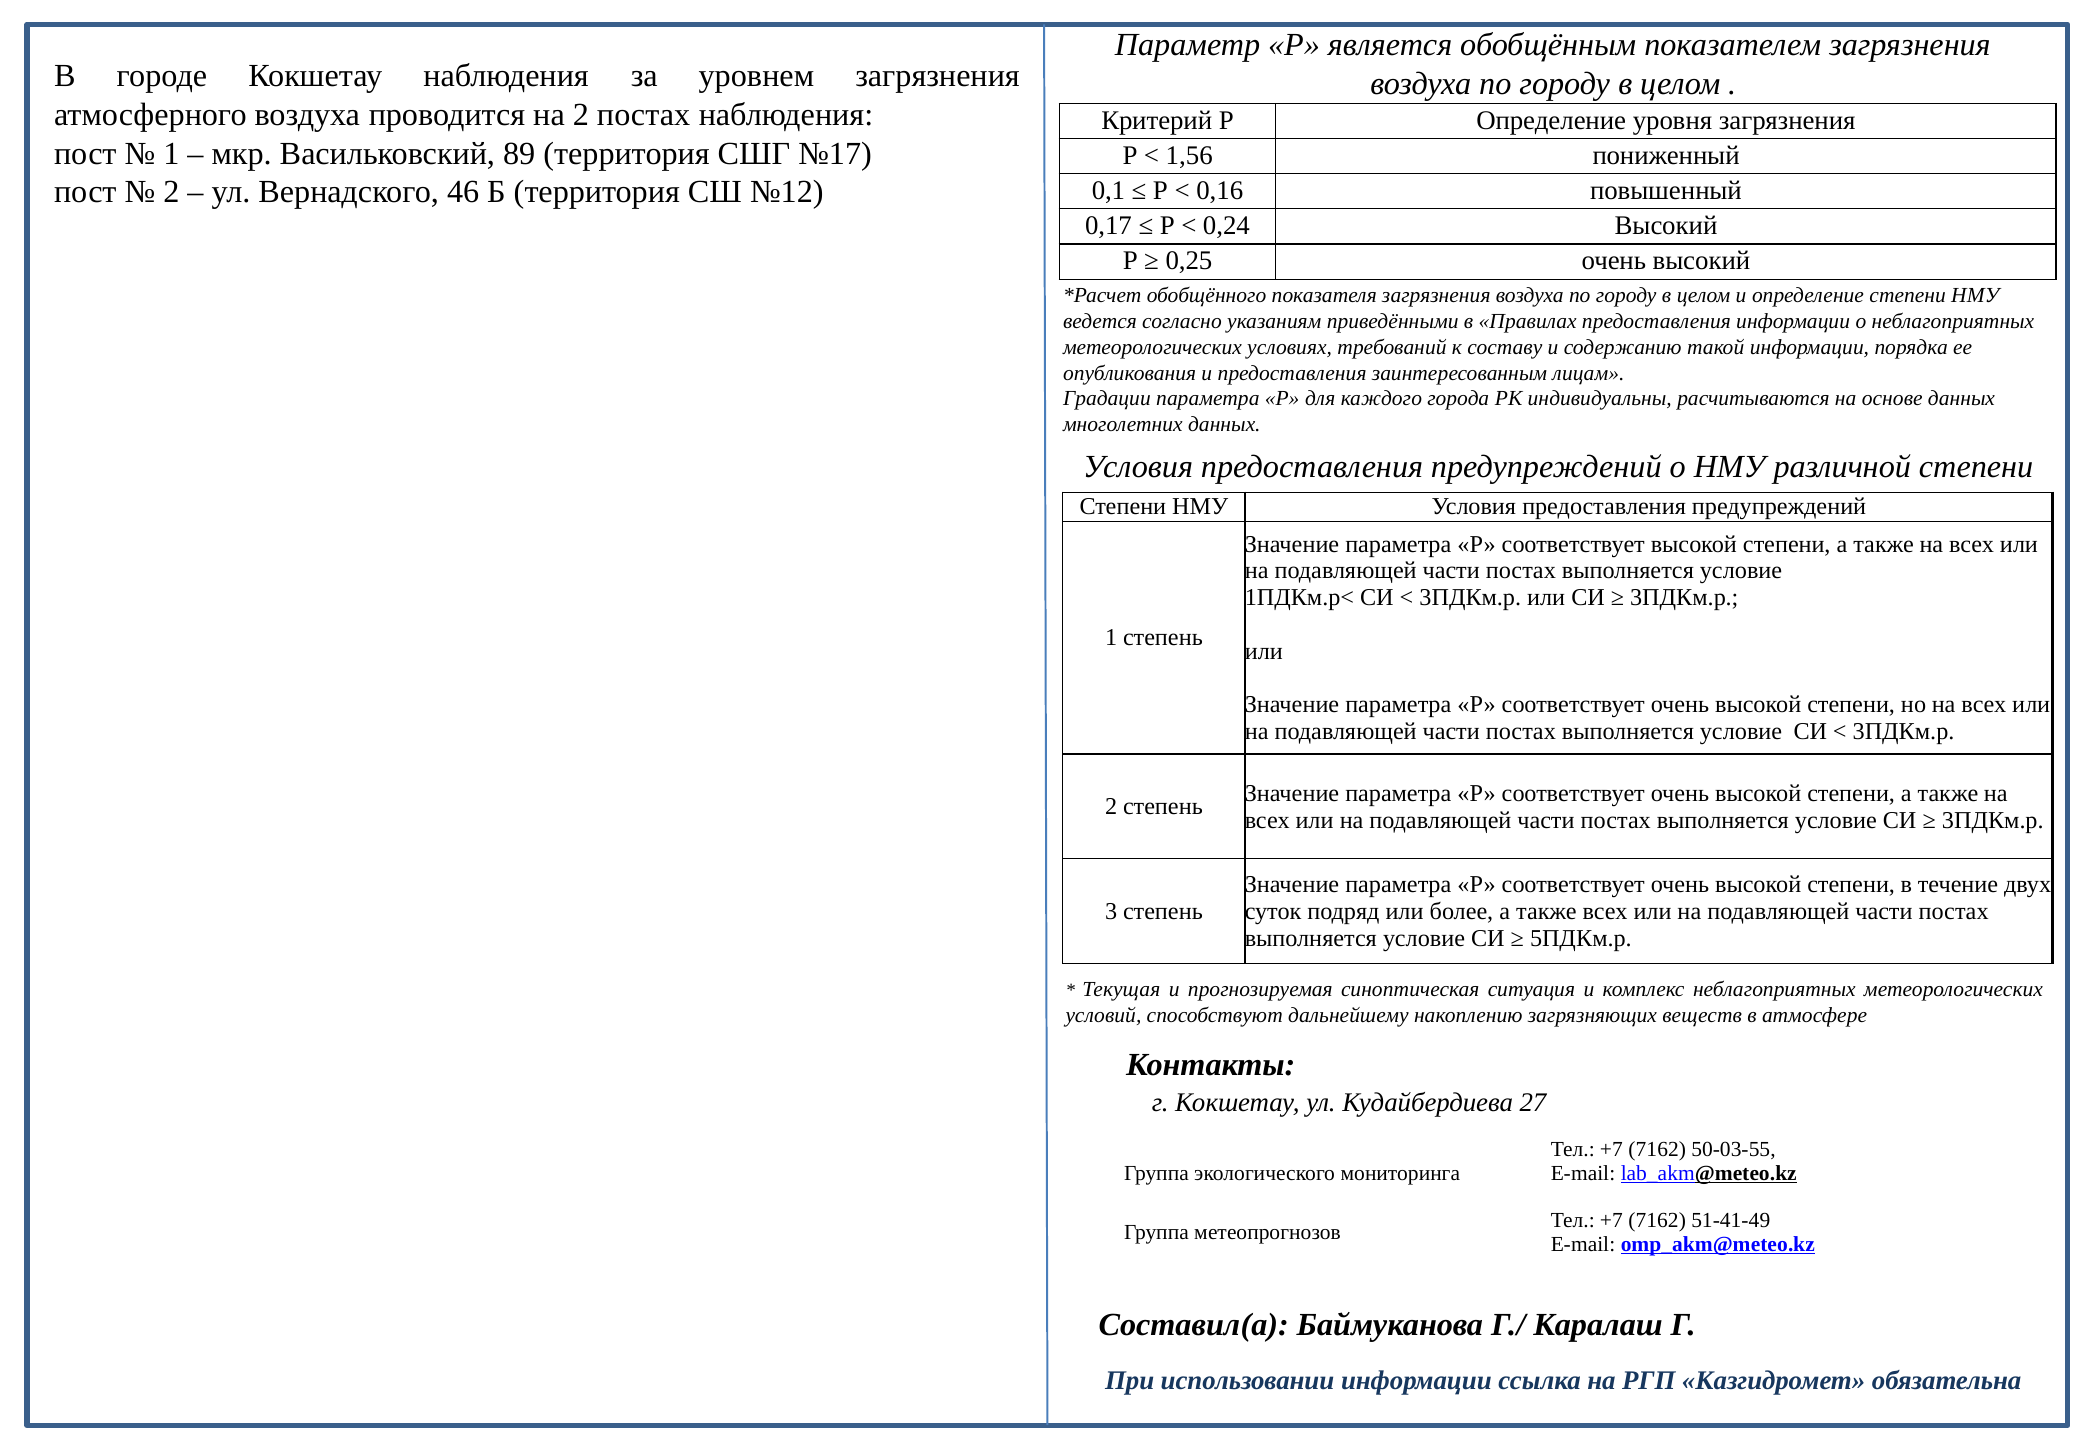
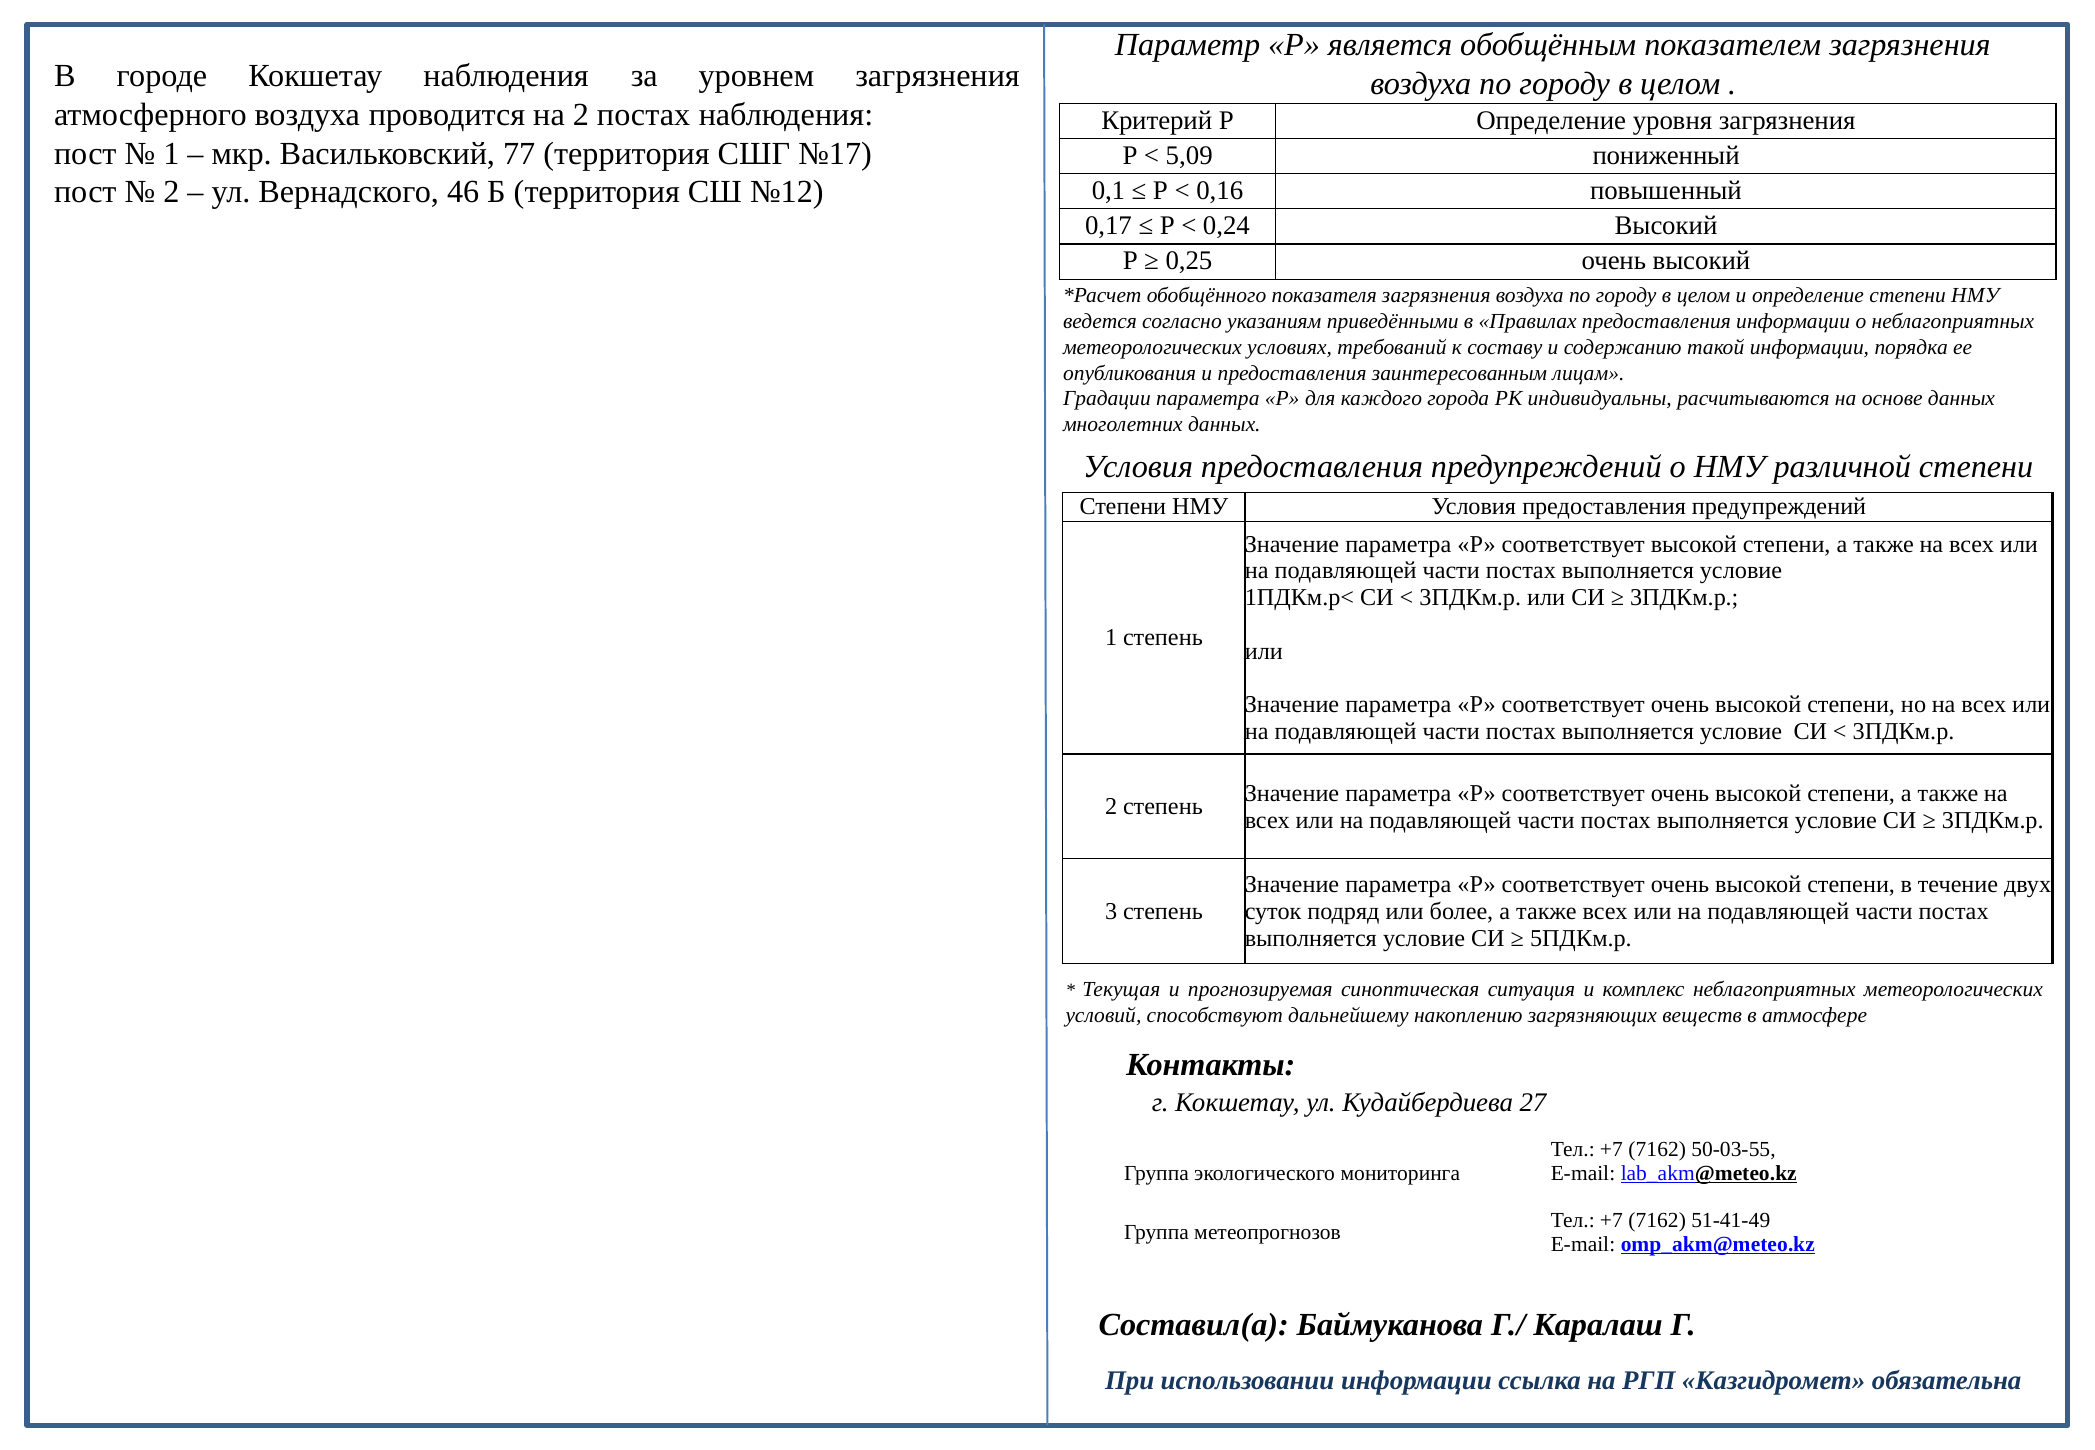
89: 89 -> 77
1,56: 1,56 -> 5,09
